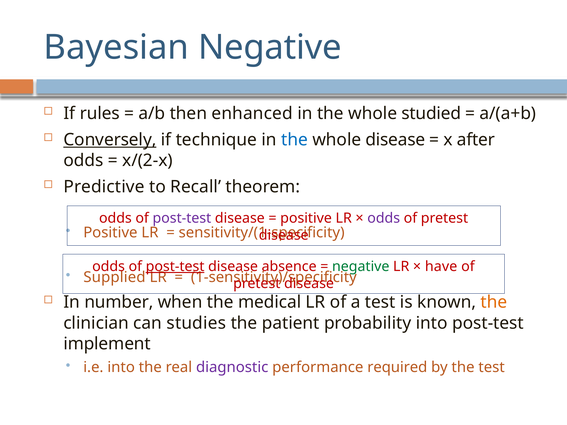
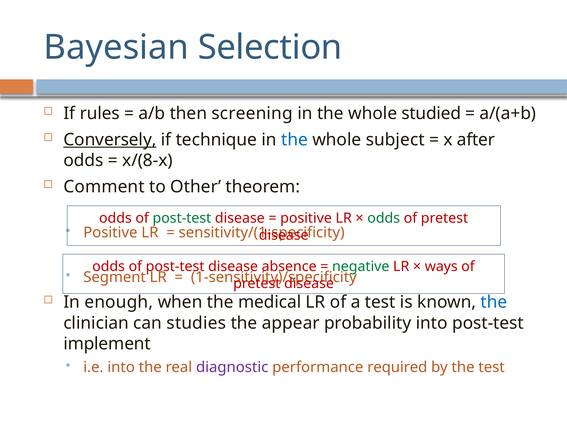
Bayesian Negative: Negative -> Selection
enhanced: enhanced -> screening
whole disease: disease -> subject
x/(2-x: x/(2-x -> x/(8-x
Predictive: Predictive -> Comment
Recall: Recall -> Other
post-test at (182, 218) colour: purple -> green
odds at (384, 218) colour: purple -> green
post-test at (175, 267) underline: present -> none
have: have -> ways
Supplied: Supplied -> Segment
number: number -> enough
the at (494, 302) colour: orange -> blue
patient: patient -> appear
